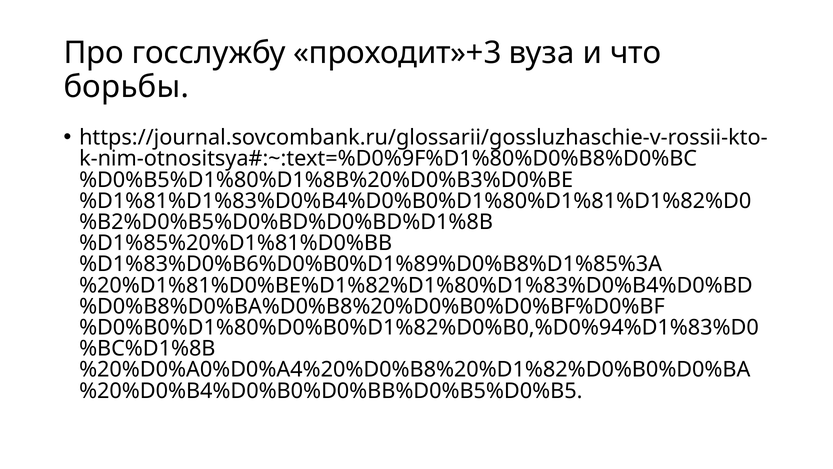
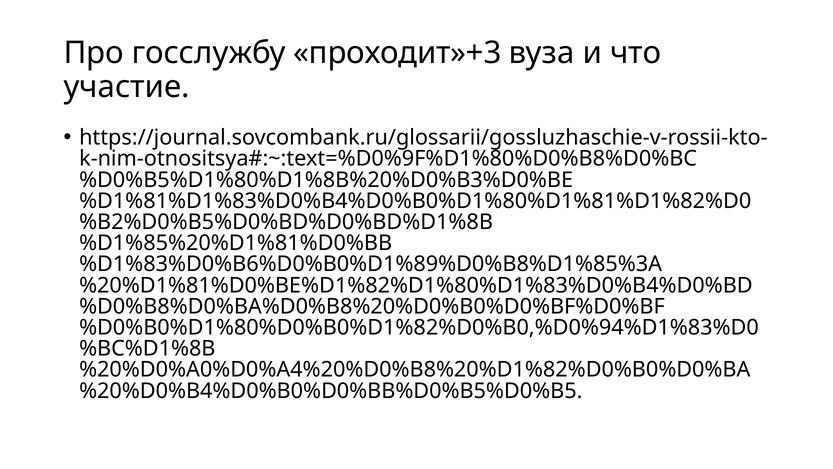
борьбы: борьбы -> участие
